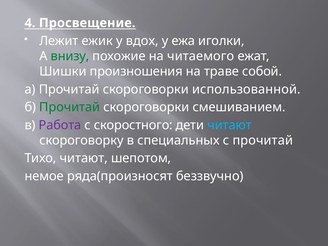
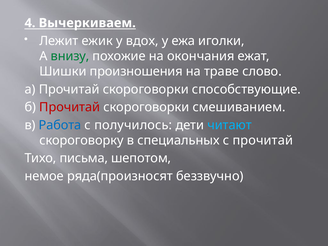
Просвещение: Просвещение -> Вычеркиваем
читаемого: читаемого -> окончания
собой: собой -> слово
использованной: использованной -> способствующие
Прочитай at (70, 107) colour: green -> red
Работа colour: purple -> blue
скоростного: скоростного -> получилось
Тихо читают: читают -> письма
